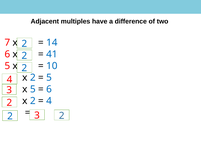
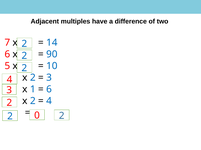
41: 41 -> 90
5 at (49, 78): 5 -> 3
x 5: 5 -> 1
2 3: 3 -> 0
